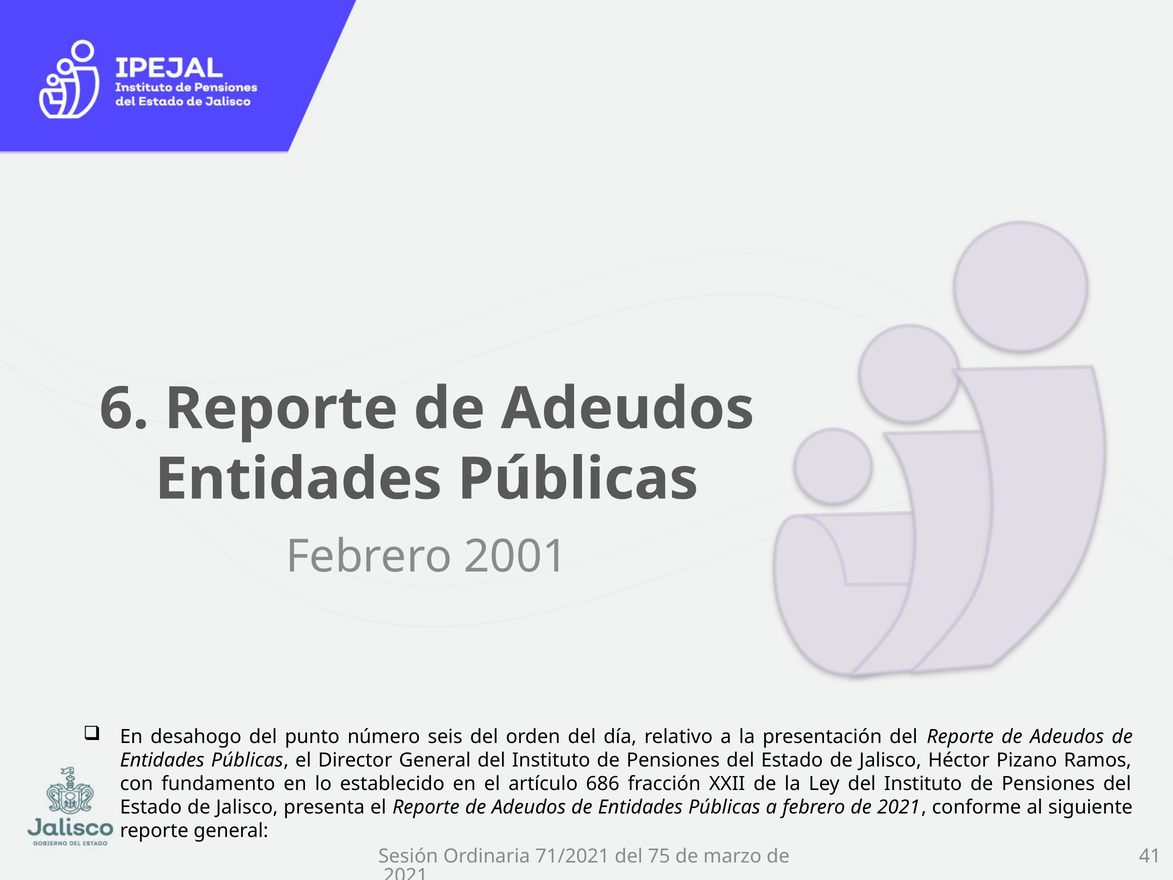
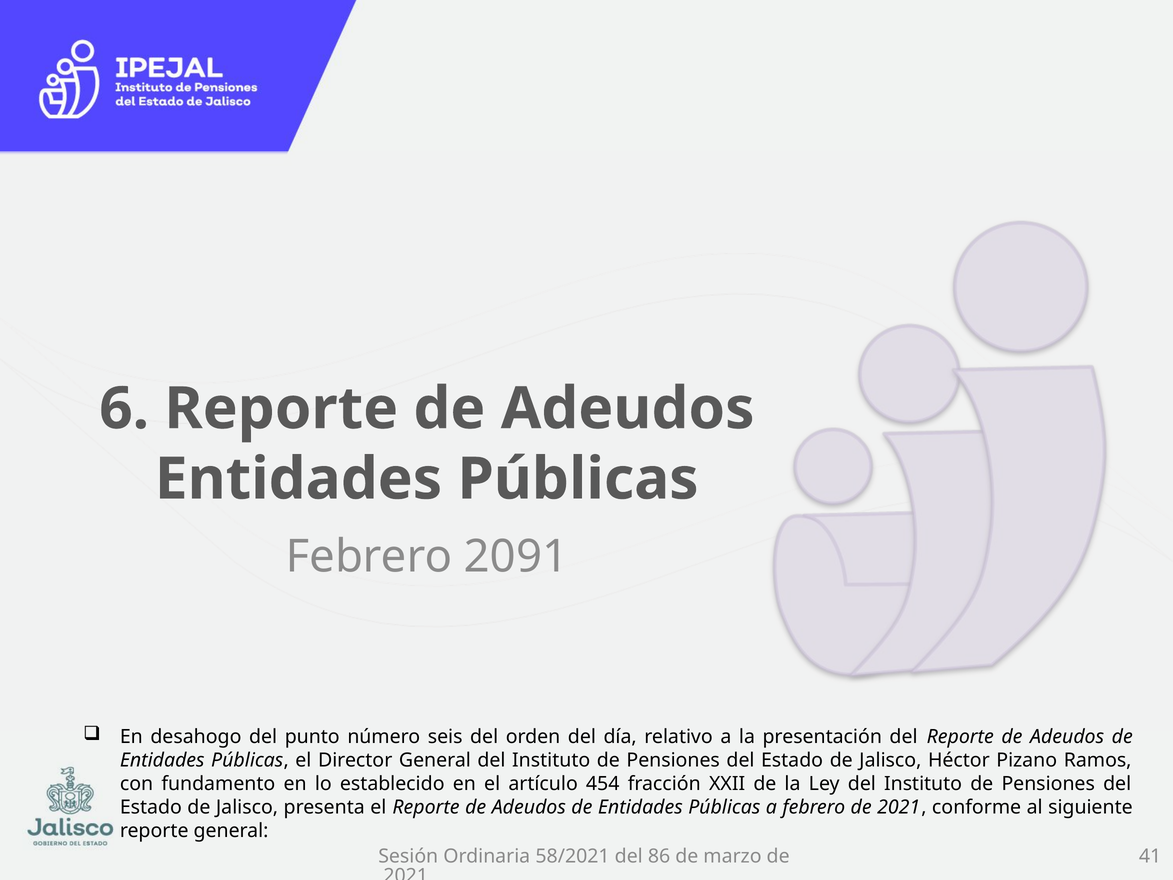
2001: 2001 -> 2091
686: 686 -> 454
71/2021: 71/2021 -> 58/2021
75: 75 -> 86
